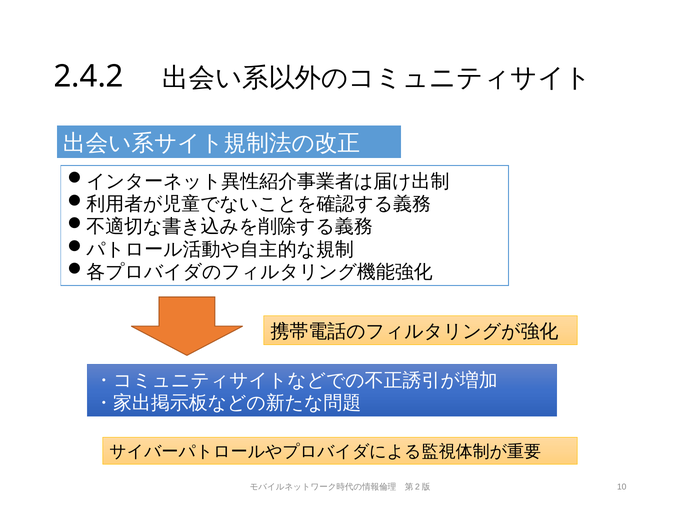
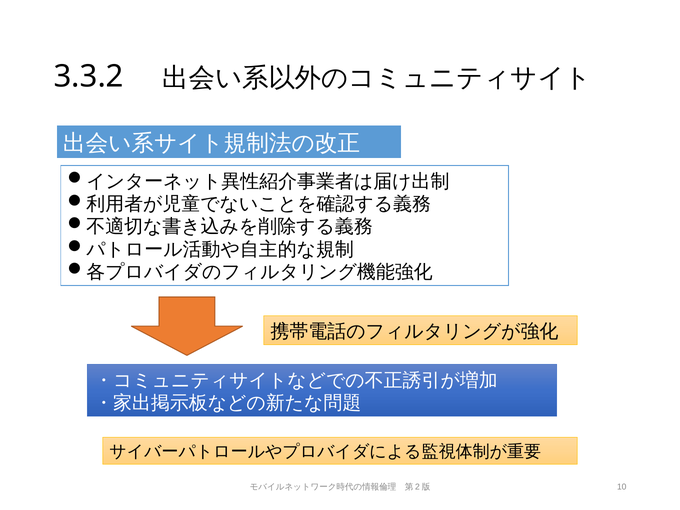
2.4.2: 2.4.2 -> 3.3.2
